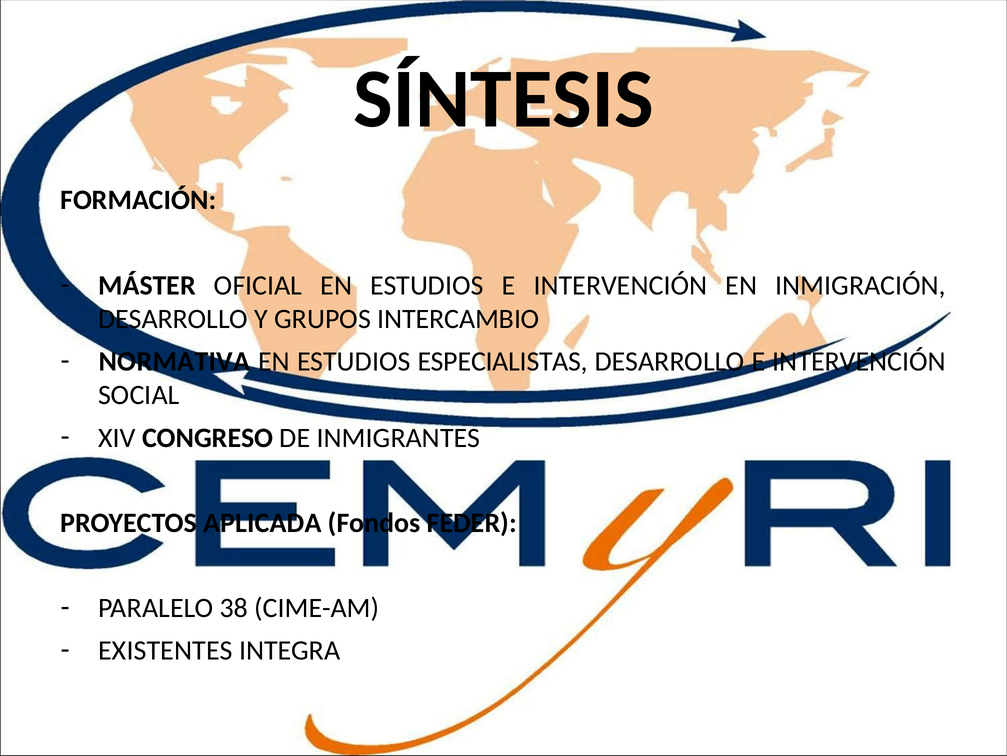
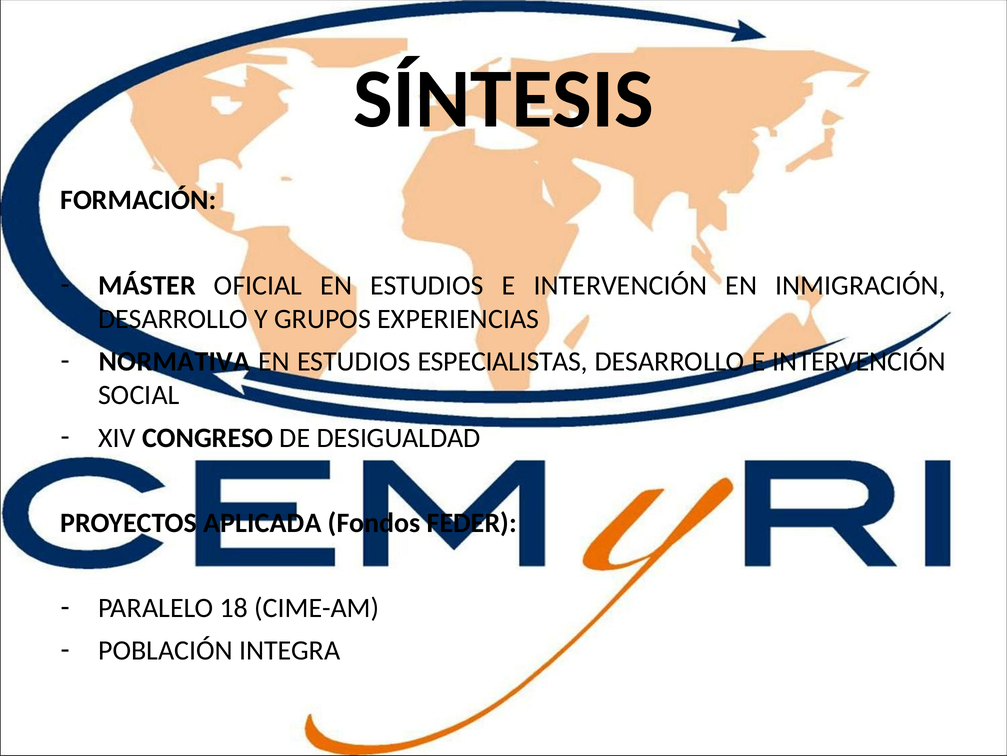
INTERCAMBIO: INTERCAMBIO -> EXPERIENCIAS
INMIGRANTES: INMIGRANTES -> DESIGUALDAD
38: 38 -> 18
EXISTENTES: EXISTENTES -> POBLACIÓN
